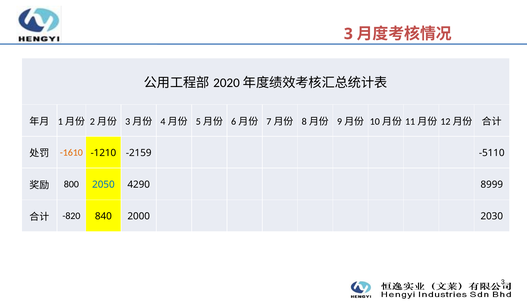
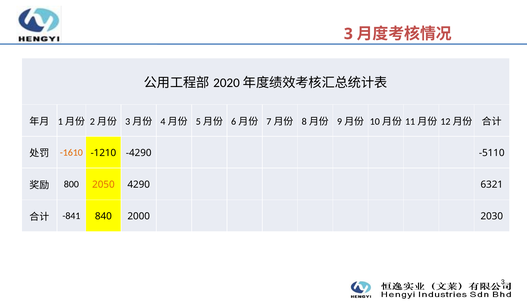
-2159: -2159 -> -4290
2050 colour: blue -> orange
8999: 8999 -> 6321
-820: -820 -> -841
